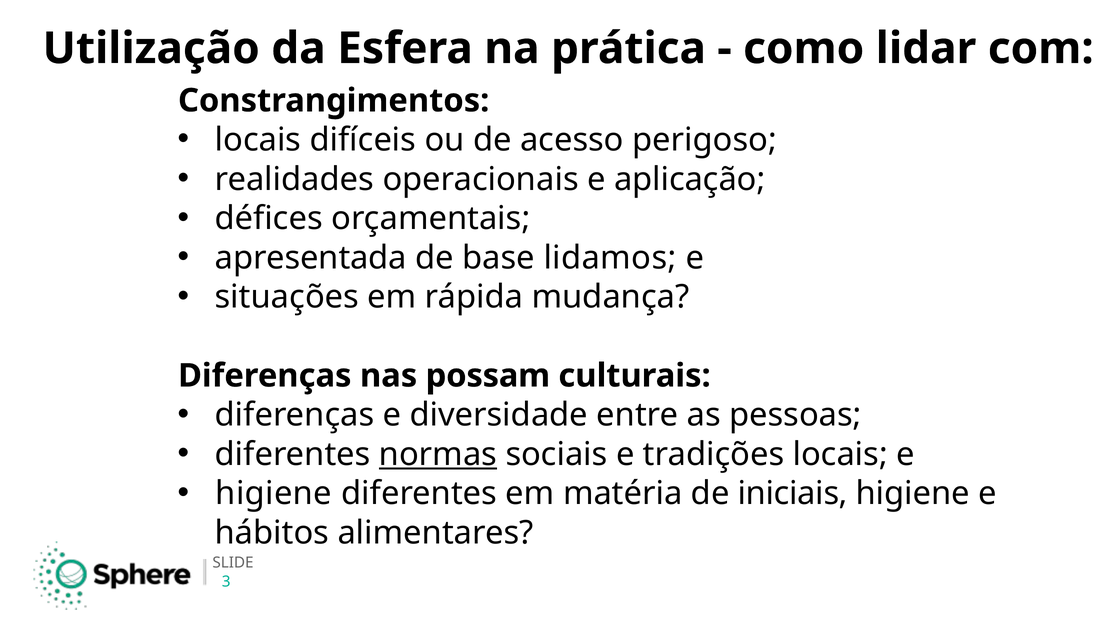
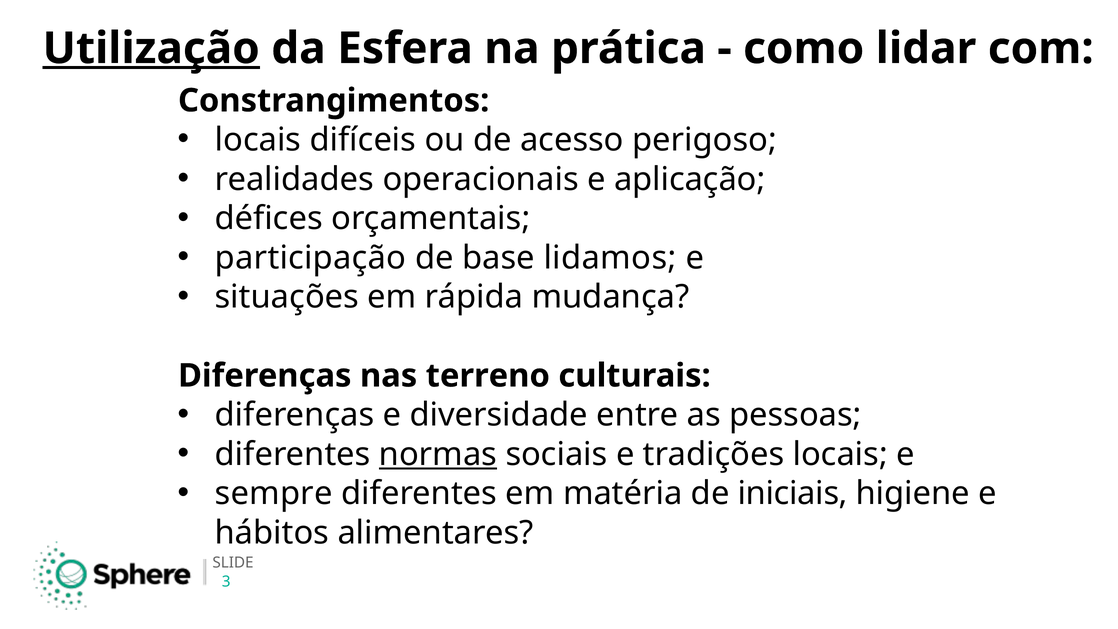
Utilização underline: none -> present
apresentada: apresentada -> participação
possam: possam -> terreno
higiene at (274, 494): higiene -> sempre
